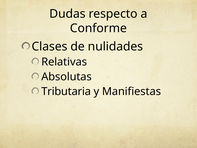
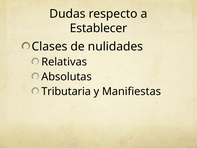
Conforme: Conforme -> Establecer
